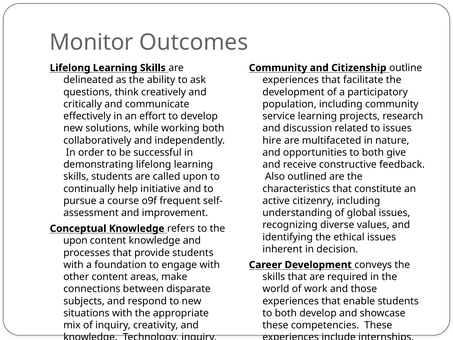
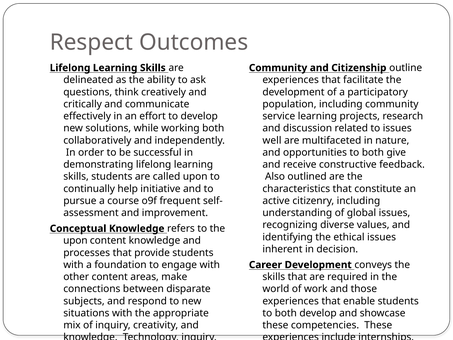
Monitor: Monitor -> Respect
hire: hire -> well
